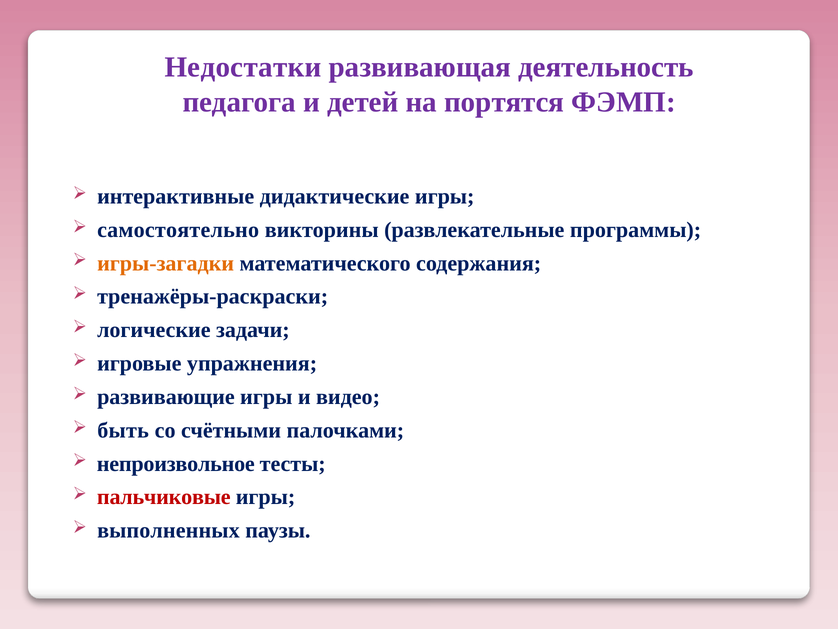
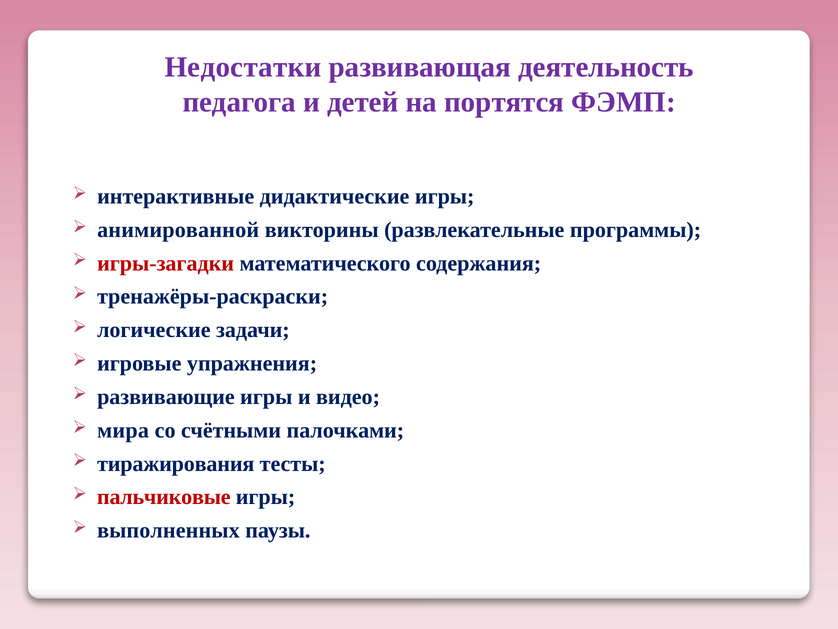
самостоятельно: самостоятельно -> анимированной
игры-загадки colour: orange -> red
быть: быть -> мира
непроизвольное: непроизвольное -> тиражирования
